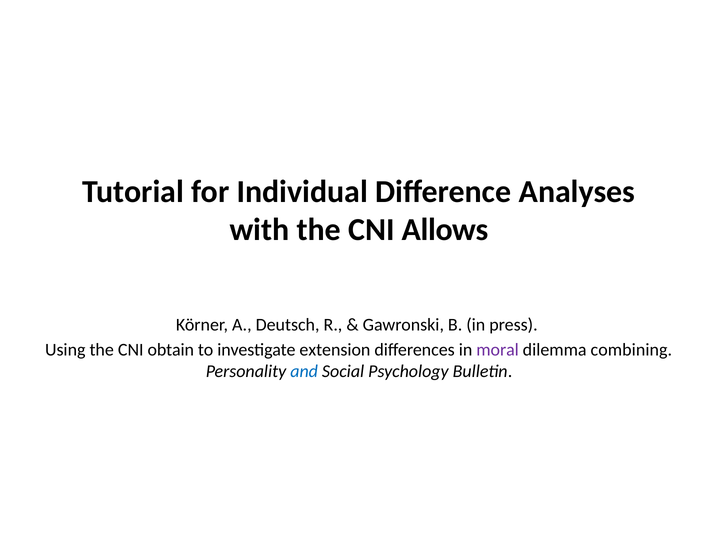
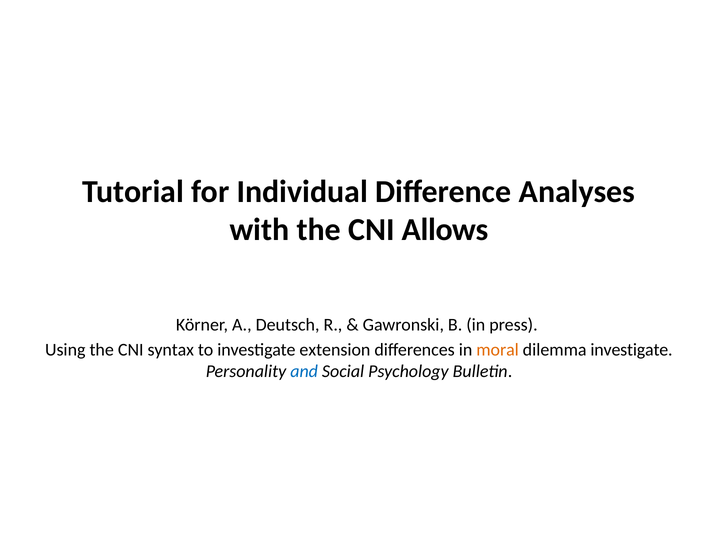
obtain: obtain -> syntax
moral colour: purple -> orange
dilemma combining: combining -> investigate
